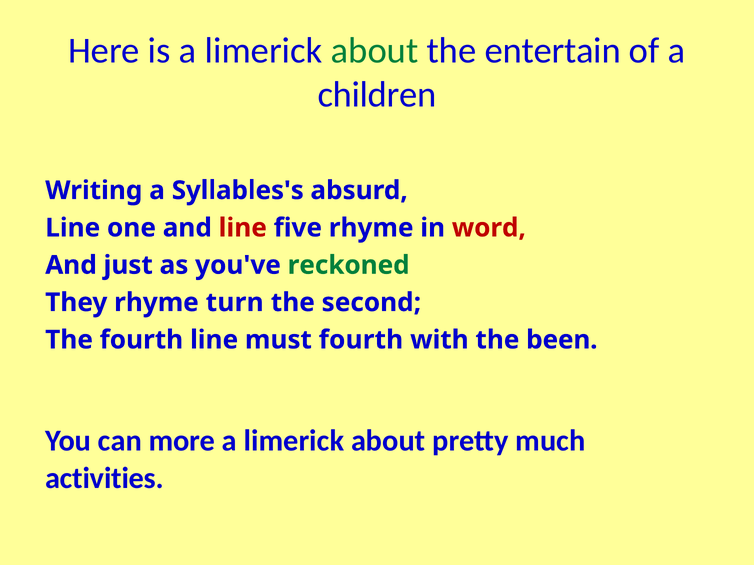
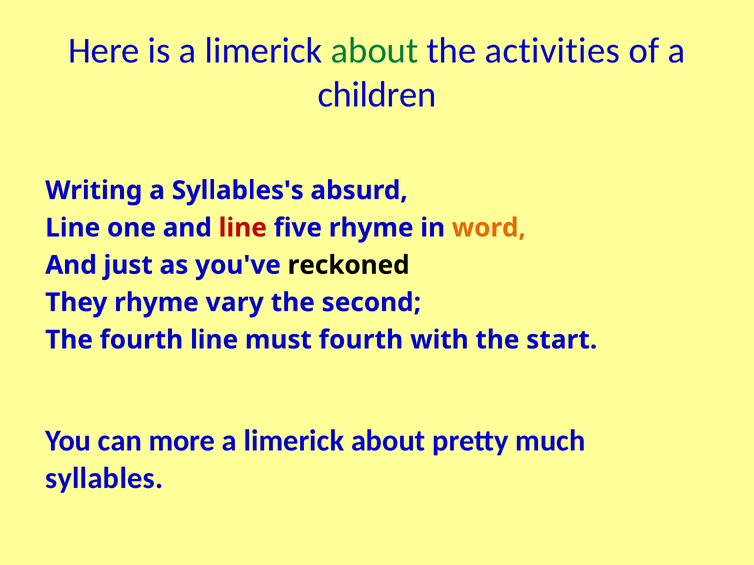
entertain: entertain -> activities
word colour: red -> orange
reckoned colour: green -> black
turn: turn -> vary
been: been -> start
activities: activities -> syllables
